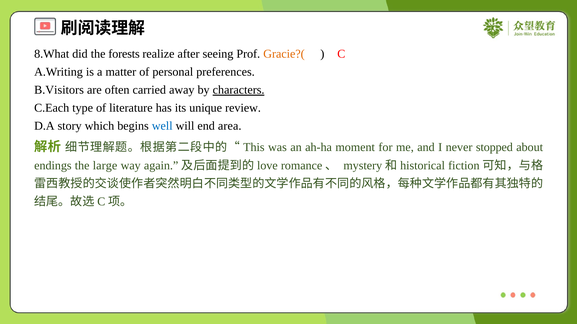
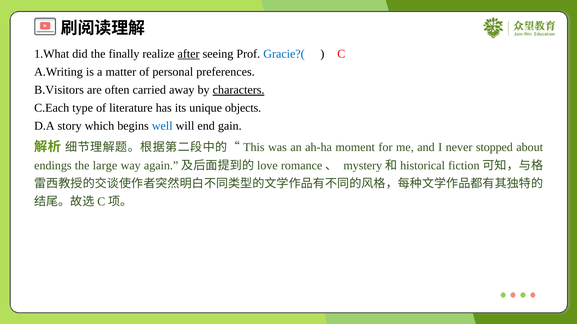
8.What: 8.What -> 1.What
forests: forests -> finally
after underline: none -> present
Gracie?( colour: orange -> blue
review: review -> objects
area: area -> gain
